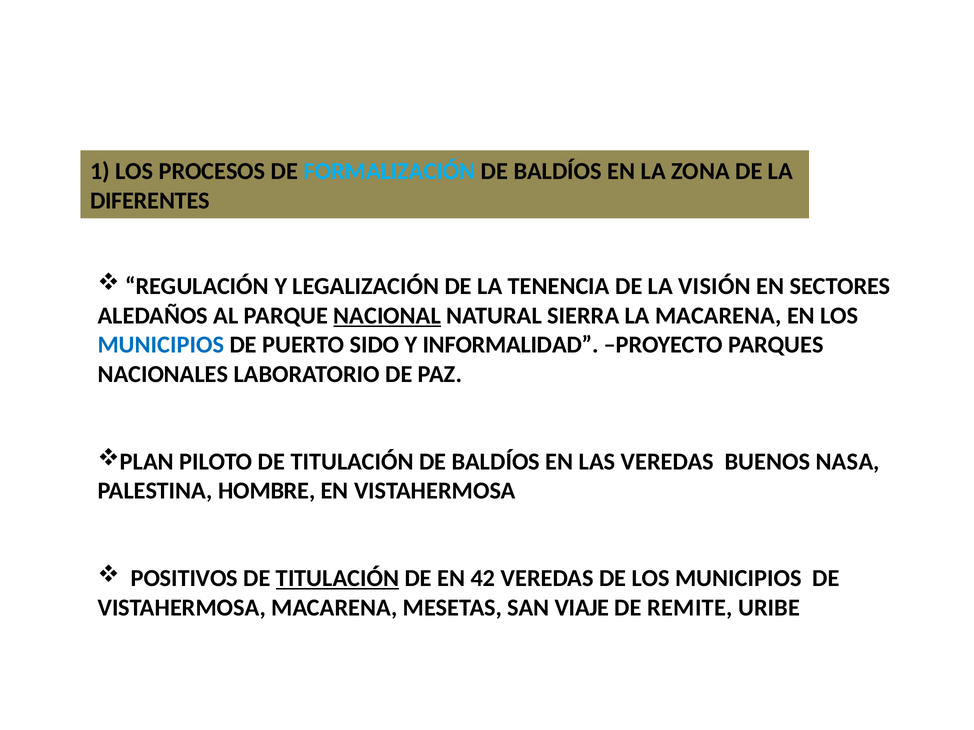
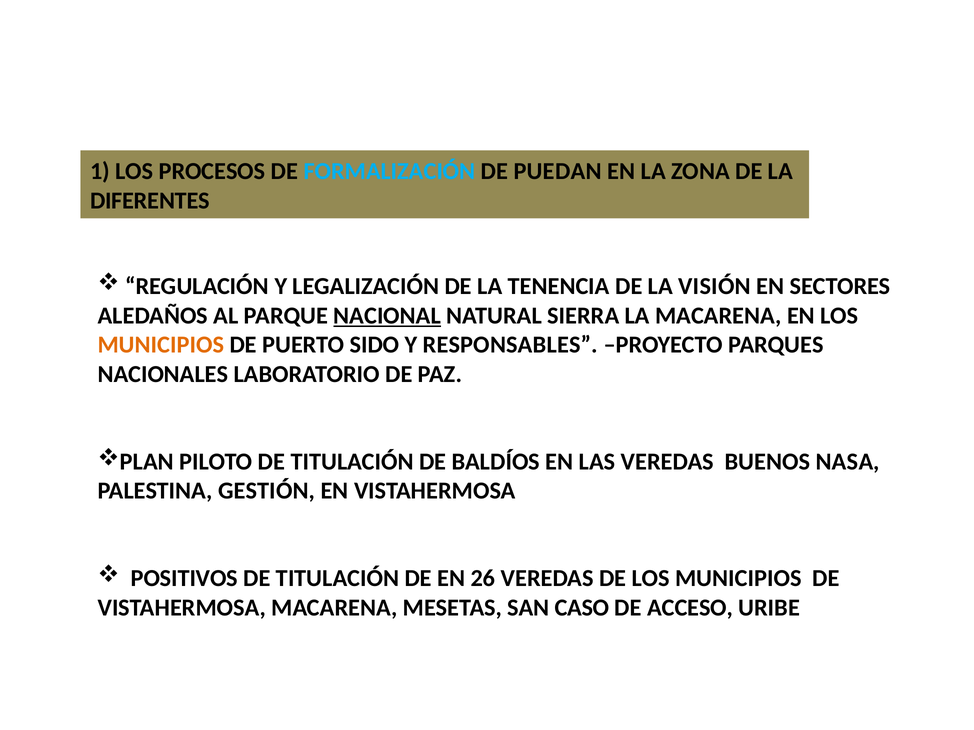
BALDÍOS at (558, 172): BALDÍOS -> PUEDAN
MUNICIPIOS at (161, 345) colour: blue -> orange
INFORMALIDAD: INFORMALIDAD -> RESPONSABLES
HOMBRE: HOMBRE -> GESTIÓN
TITULACIÓN at (338, 579) underline: present -> none
42: 42 -> 26
VIAJE: VIAJE -> CASO
REMITE: REMITE -> ACCESO
